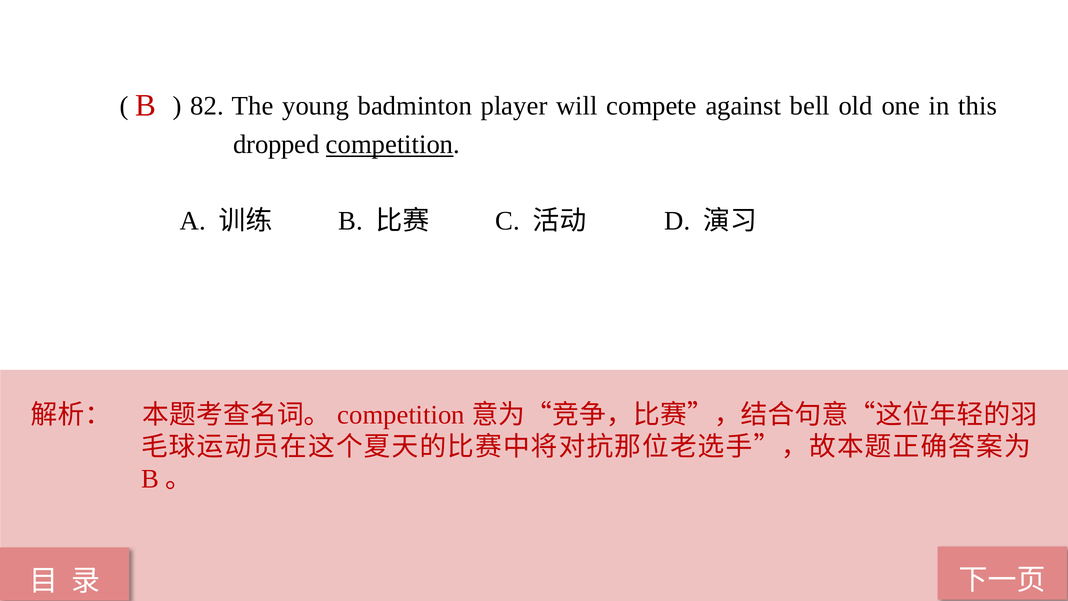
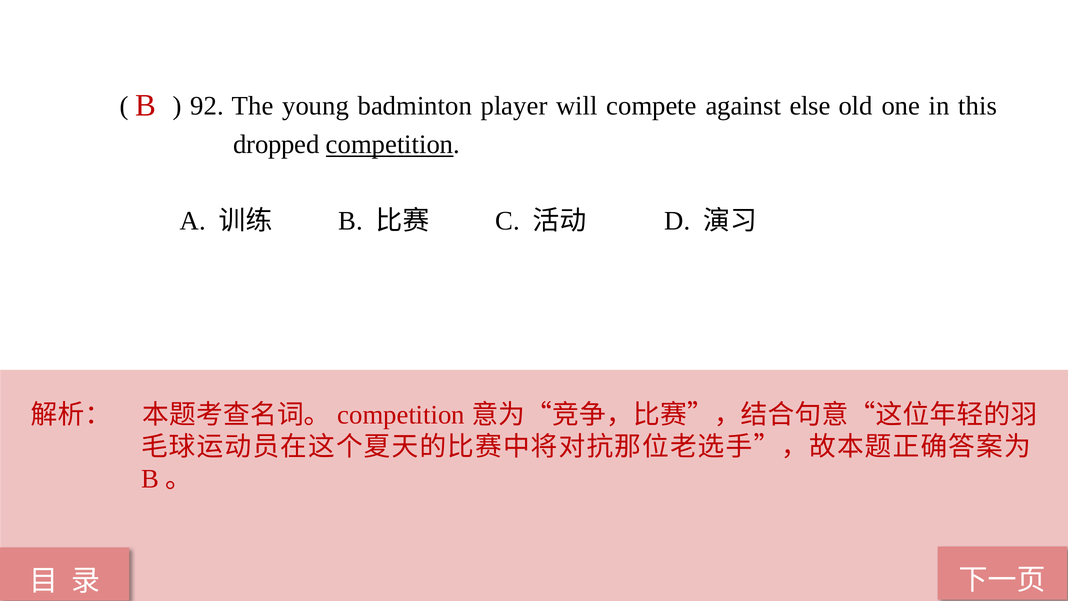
82: 82 -> 92
bell: bell -> else
